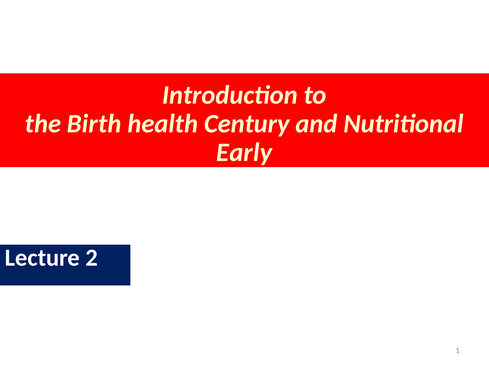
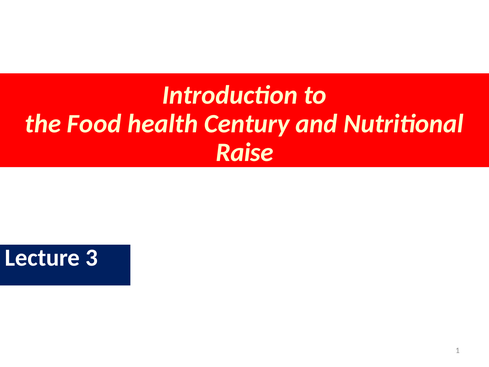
Birth: Birth -> Food
Early: Early -> Raise
2: 2 -> 3
